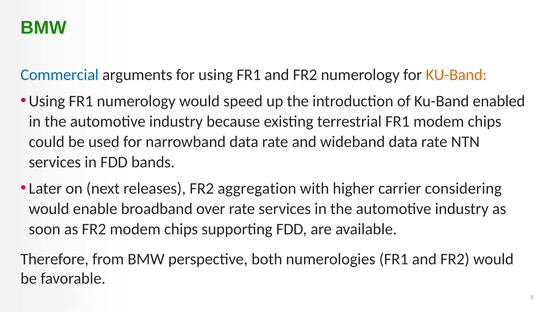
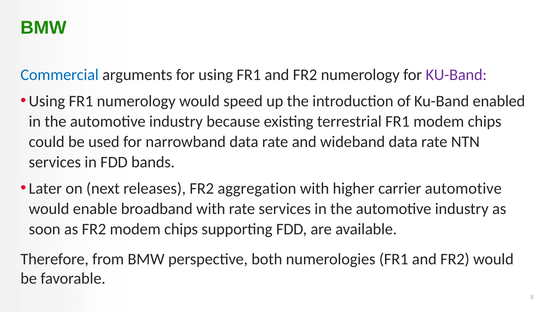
KU-Band at (456, 75) colour: orange -> purple
carrier considering: considering -> automotive
broadband over: over -> with
